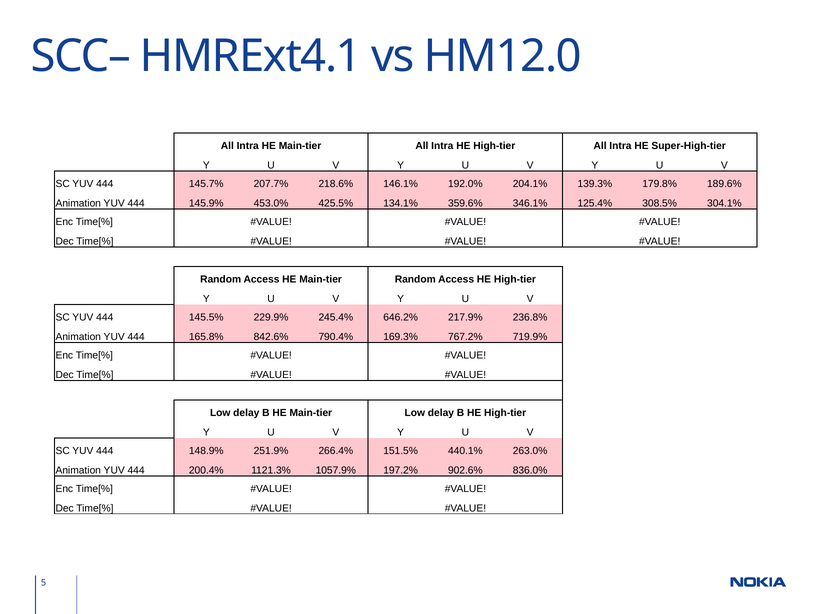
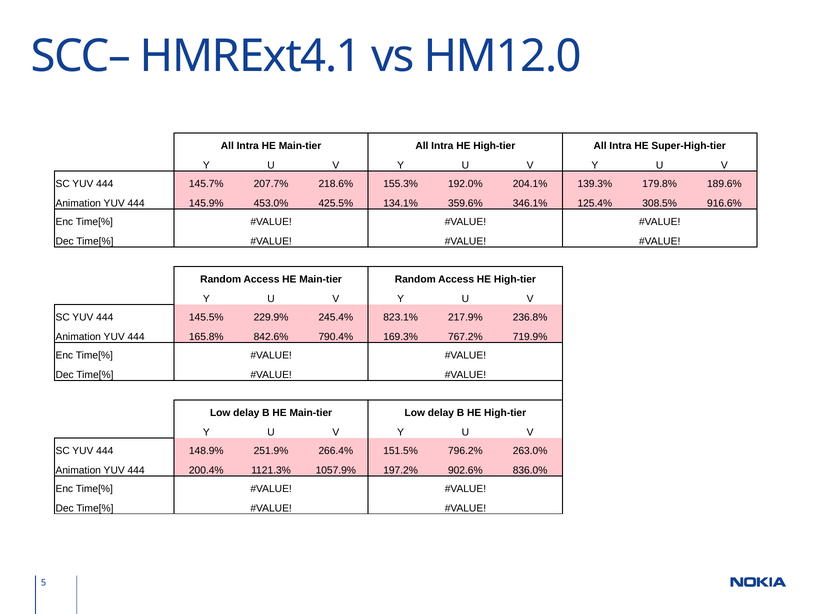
146.1%: 146.1% -> 155.3%
304.1%: 304.1% -> 916.6%
646.2%: 646.2% -> 823.1%
440.1%: 440.1% -> 796.2%
